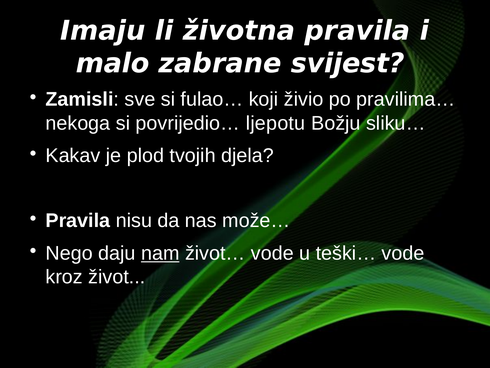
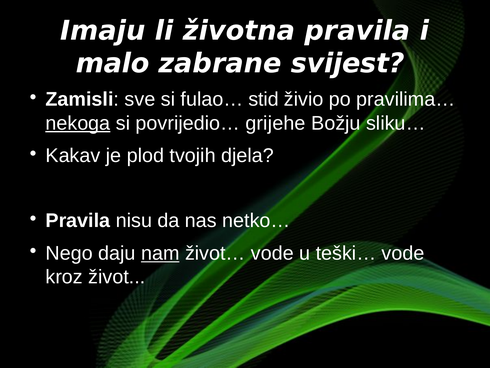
koji: koji -> stid
nekoga underline: none -> present
ljepotu: ljepotu -> grijehe
može…: može… -> netko…
